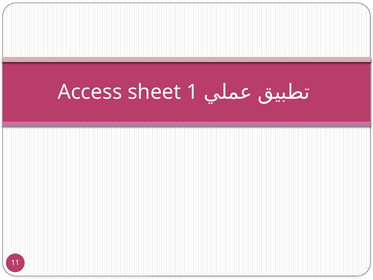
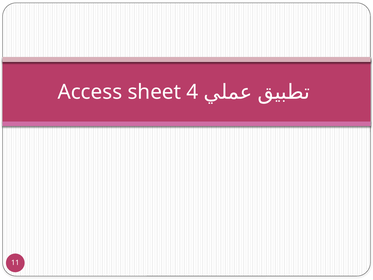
1: 1 -> 4
